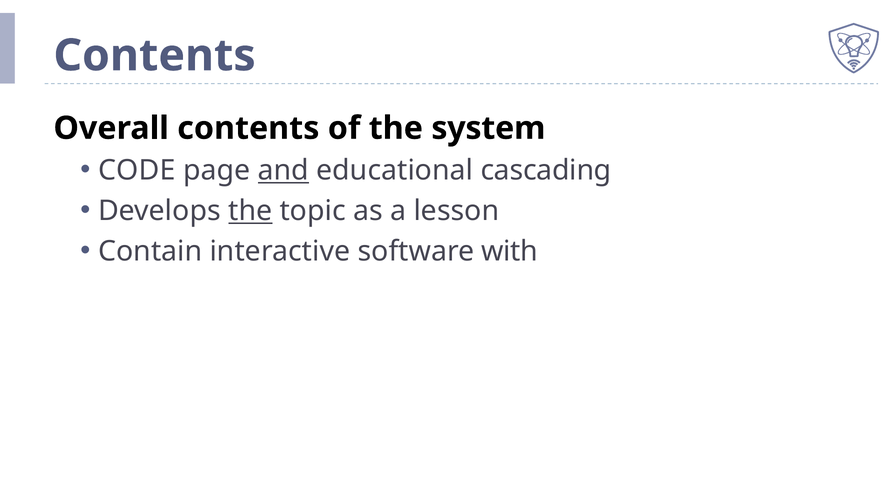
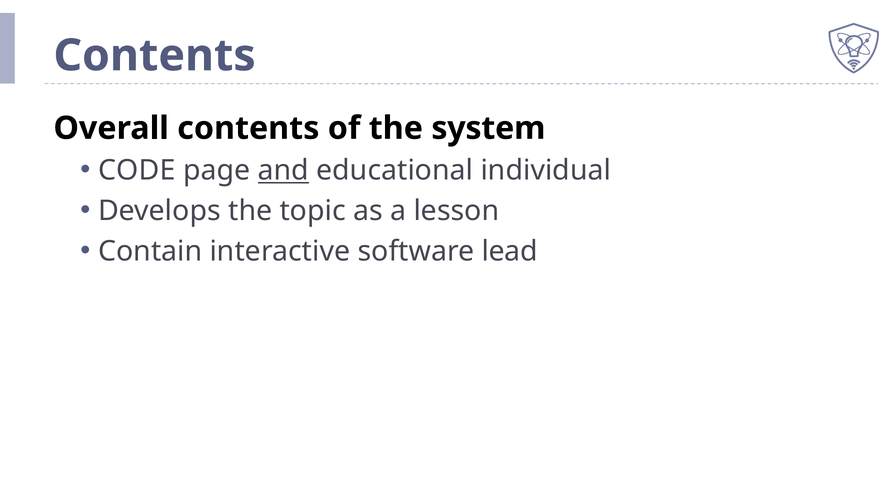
cascading: cascading -> individual
the at (250, 211) underline: present -> none
with: with -> lead
